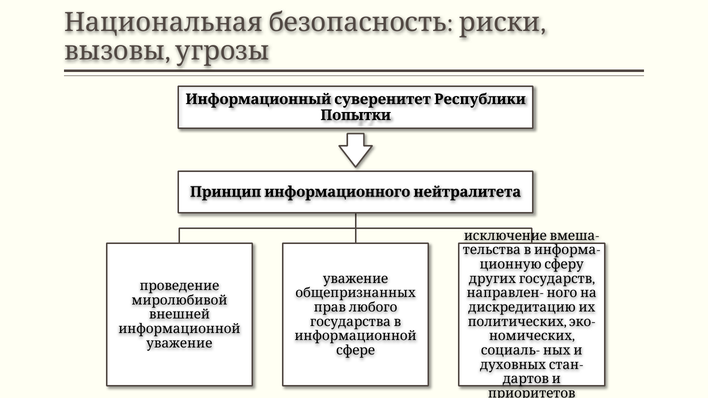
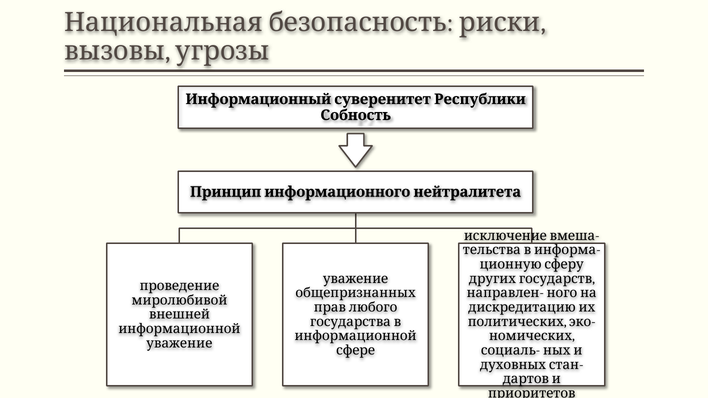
Попытки: Попытки -> Собность
